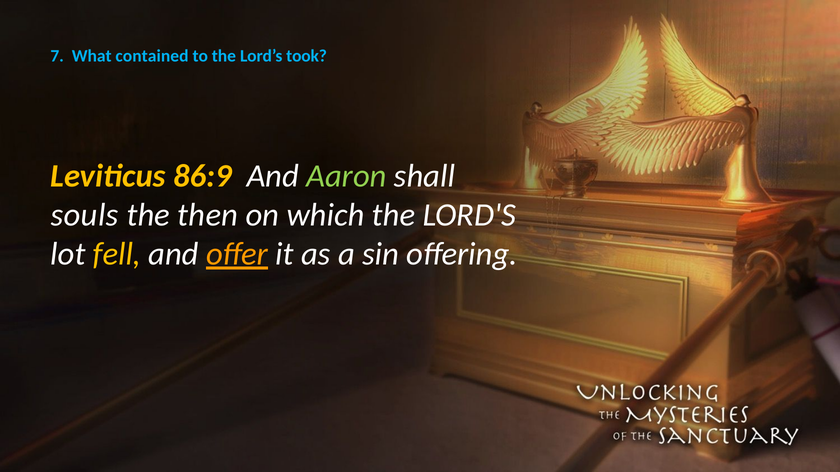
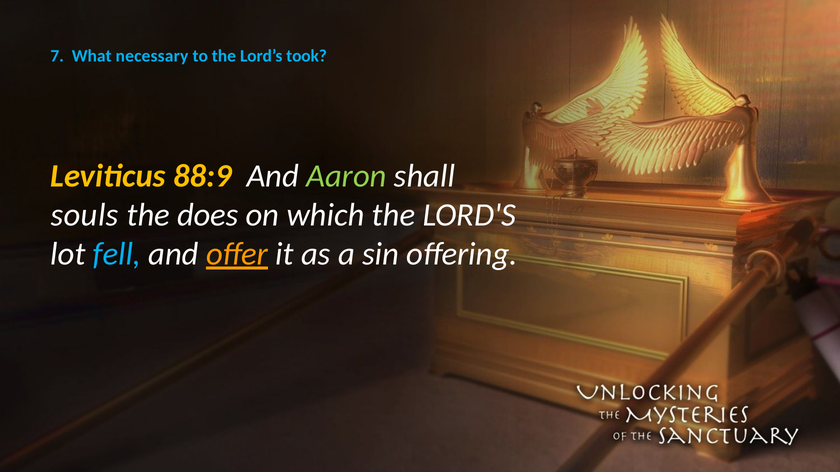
contained: contained -> necessary
86:9: 86:9 -> 88:9
then: then -> does
fell colour: yellow -> light blue
